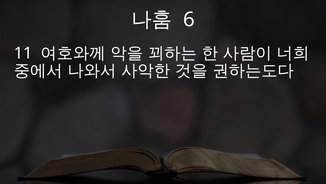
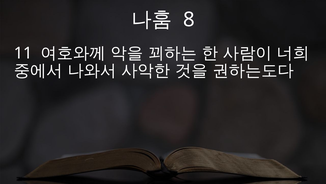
6: 6 -> 8
